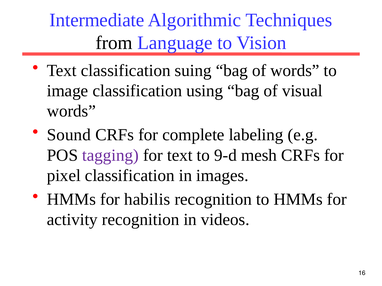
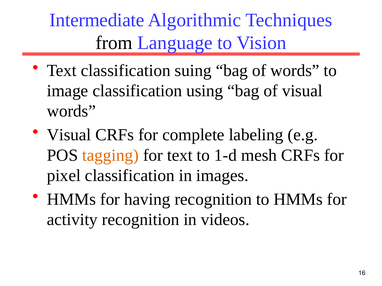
Sound at (69, 135): Sound -> Visual
tagging colour: purple -> orange
9-d: 9-d -> 1-d
habilis: habilis -> having
